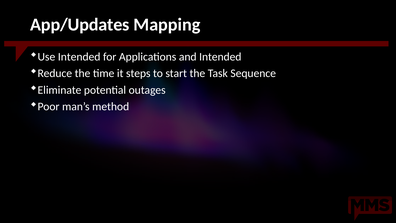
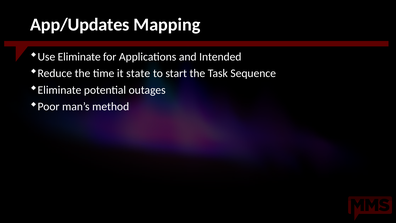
Use Intended: Intended -> Eliminate
steps: steps -> state
